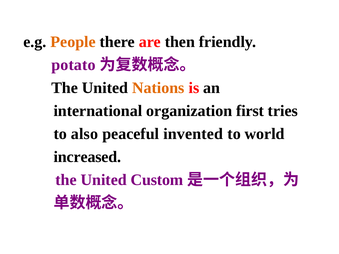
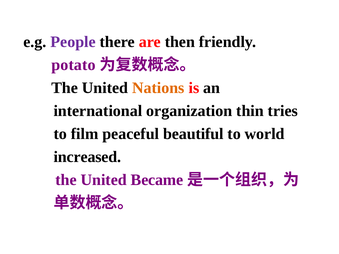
People colour: orange -> purple
first: first -> thin
also: also -> film
invented: invented -> beautiful
Custom: Custom -> Became
